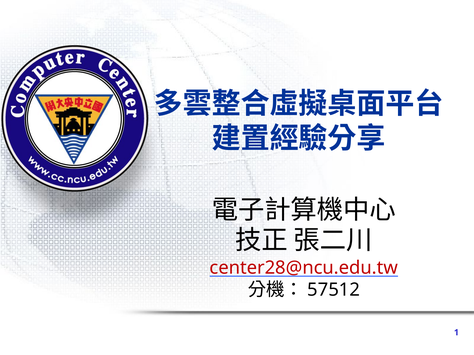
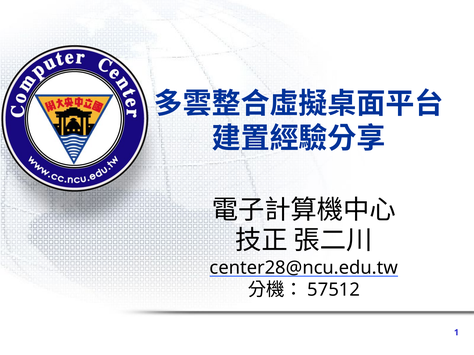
center28@ncu.edu.tw colour: red -> black
